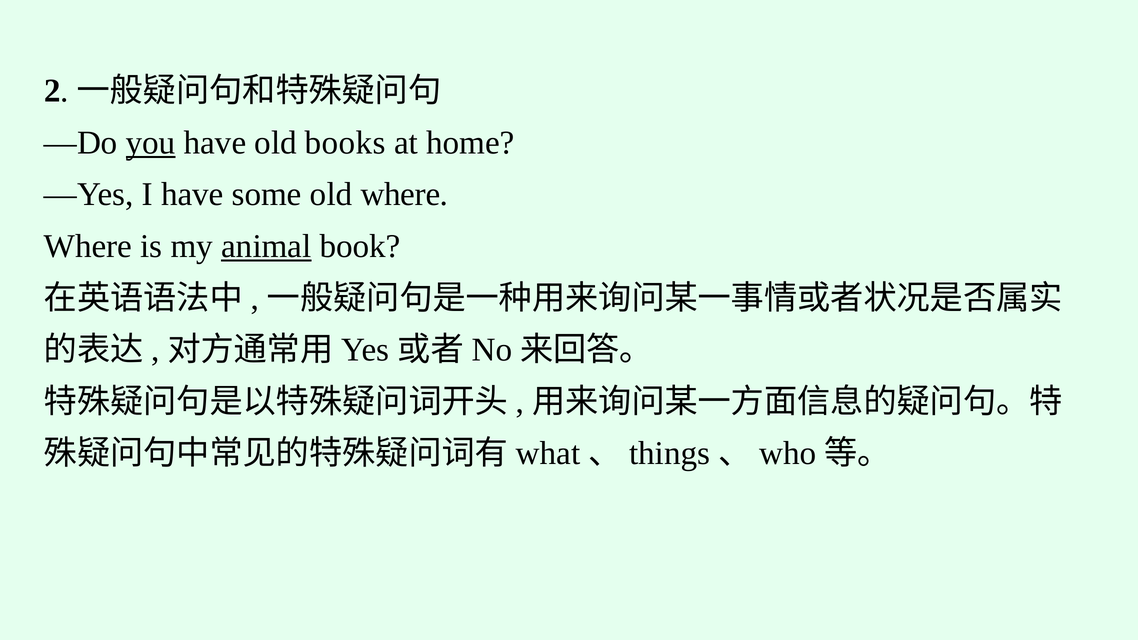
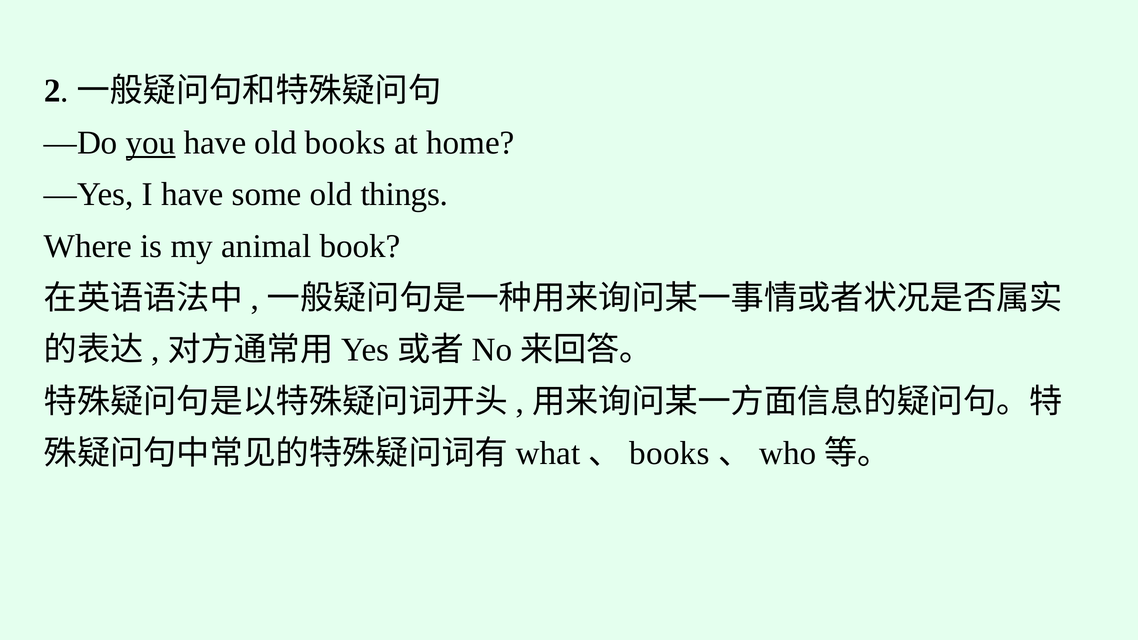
old where: where -> things
animal underline: present -> none
things at (670, 453): things -> books
